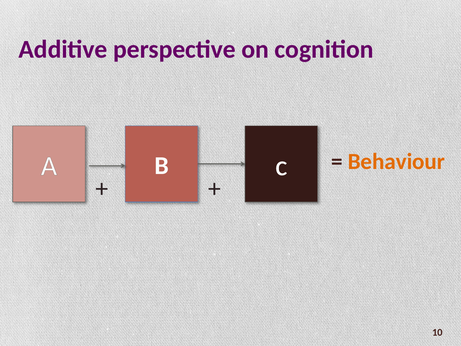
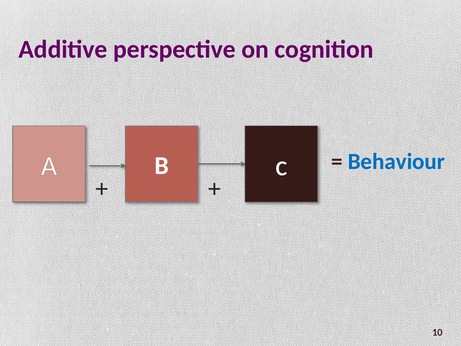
Behaviour colour: orange -> blue
